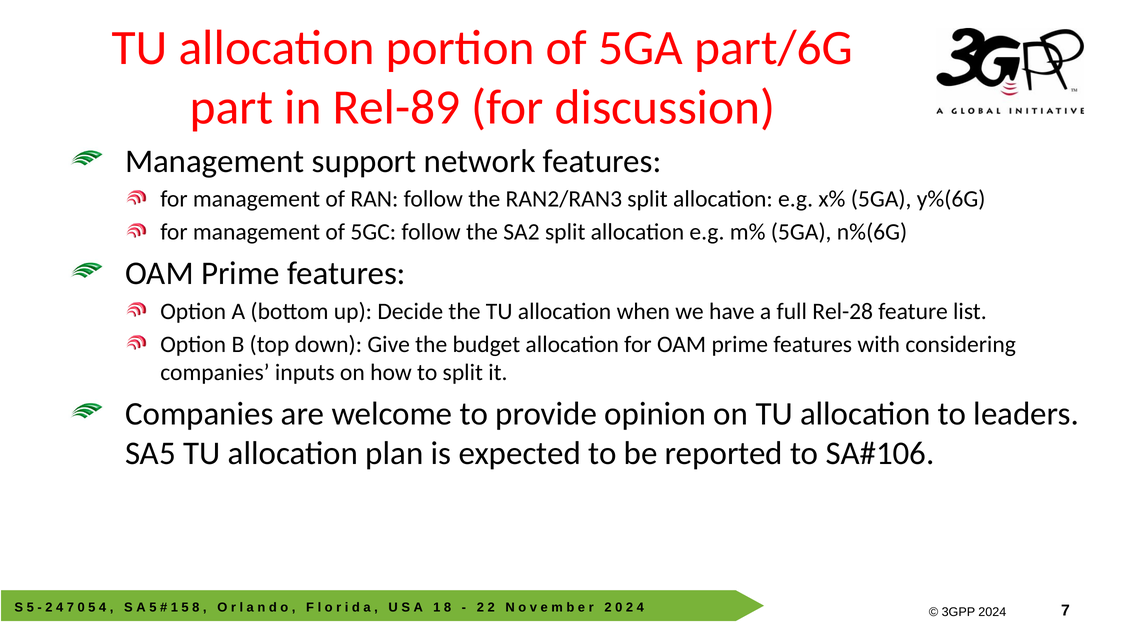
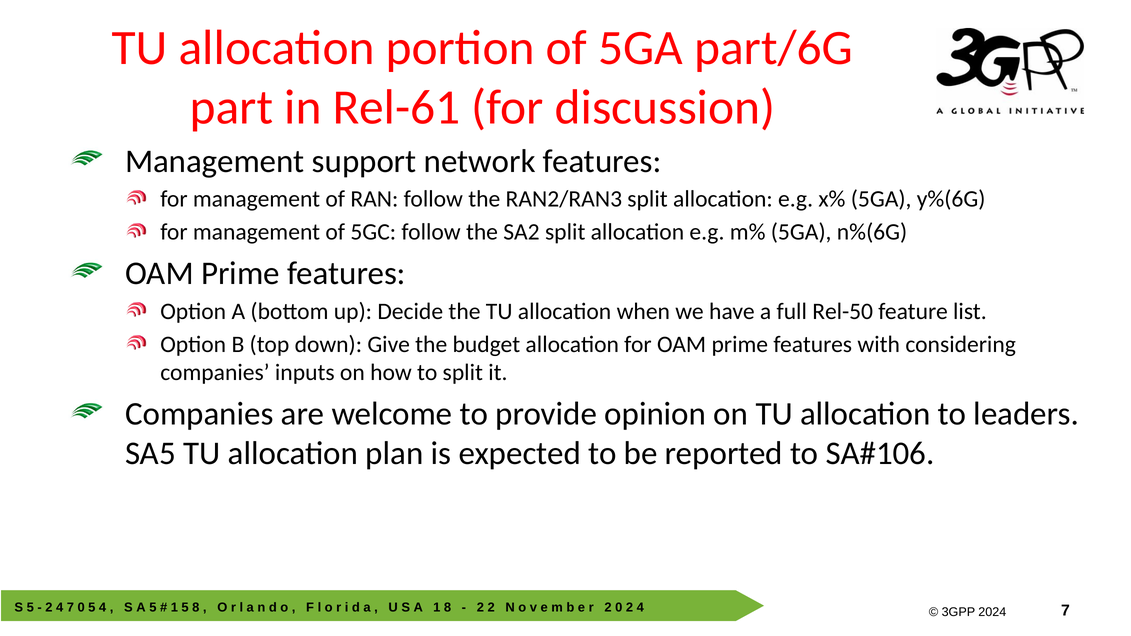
Rel-89: Rel-89 -> Rel-61
Rel-28: Rel-28 -> Rel-50
